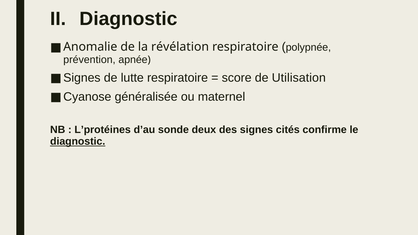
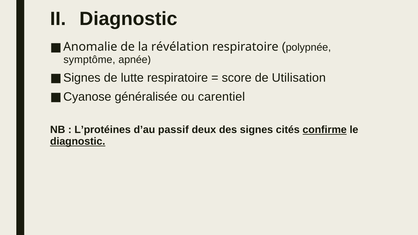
prévention: prévention -> symptôme
maternel: maternel -> carentiel
sonde: sonde -> passif
confirme underline: none -> present
